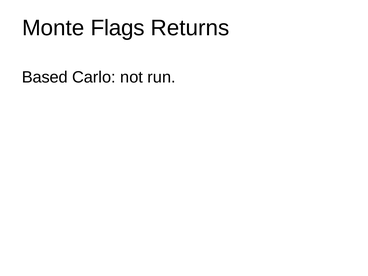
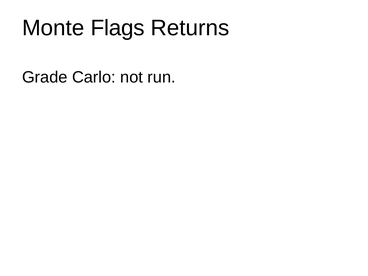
Based: Based -> Grade
